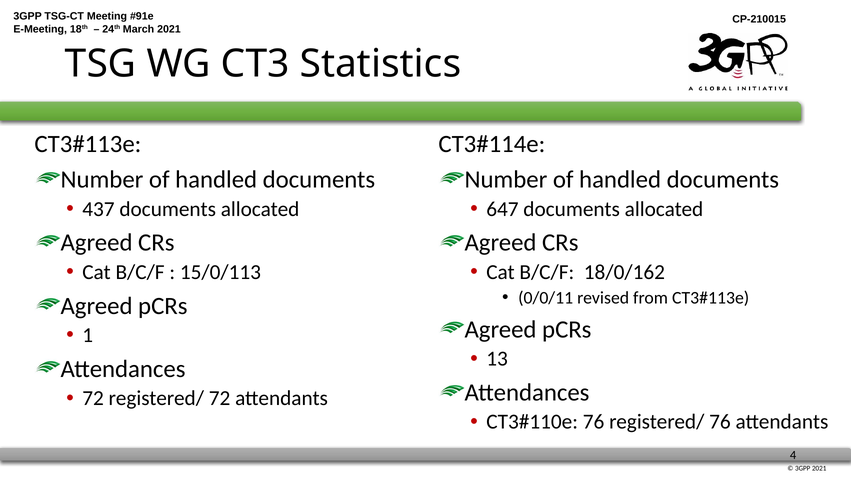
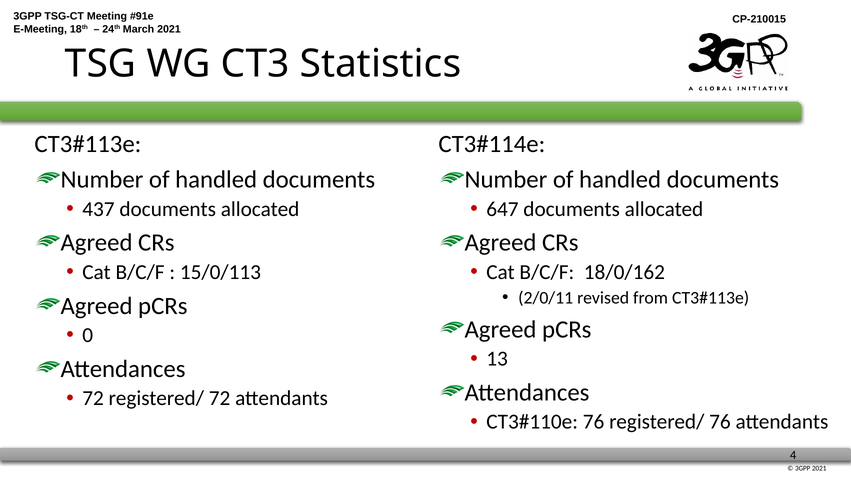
0/0/11: 0/0/11 -> 2/0/11
1: 1 -> 0
